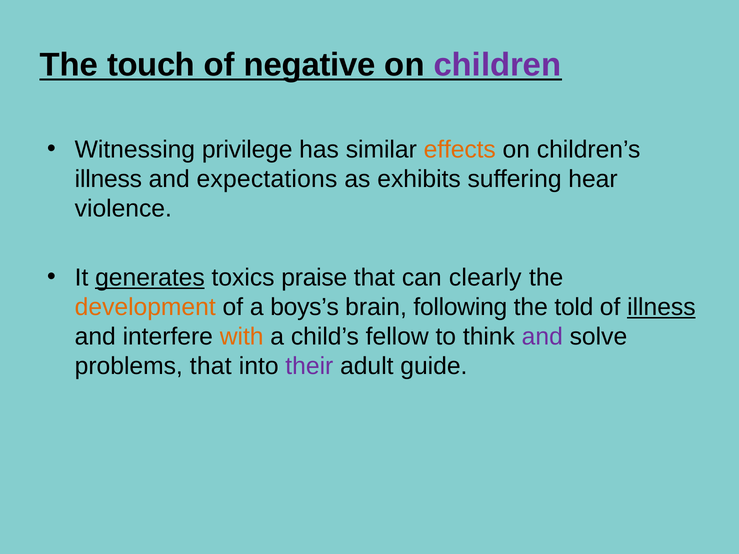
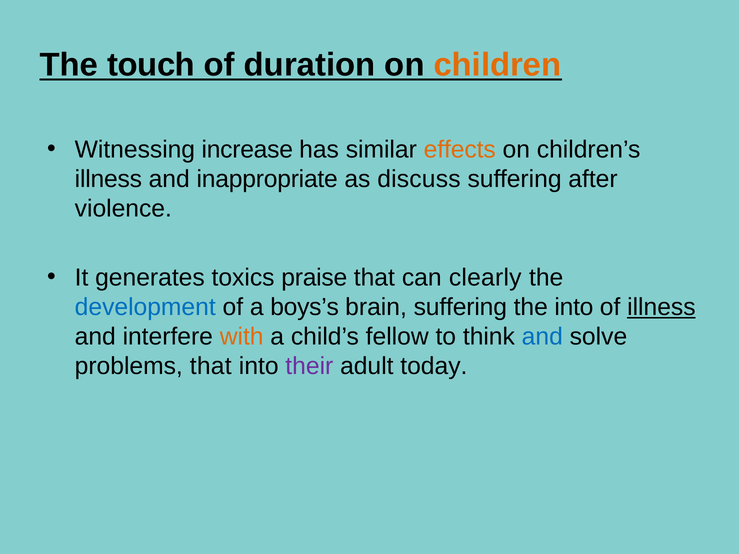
negative: negative -> duration
children colour: purple -> orange
privilege: privilege -> increase
expectations: expectations -> inappropriate
exhibits: exhibits -> discuss
hear: hear -> after
generates underline: present -> none
development colour: orange -> blue
brain following: following -> suffering
the told: told -> into
and at (542, 337) colour: purple -> blue
guide: guide -> today
